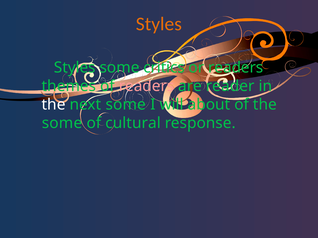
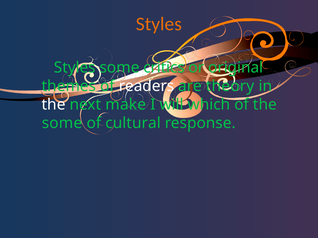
or readers: readers -> original
readers at (147, 86) colour: pink -> white
reader: reader -> theory
next some: some -> make
about: about -> which
